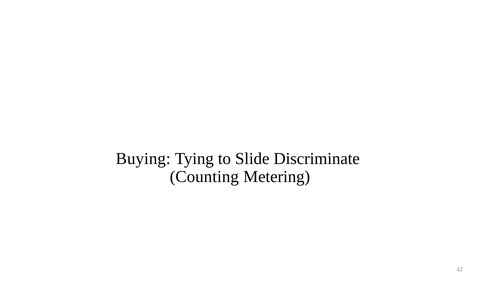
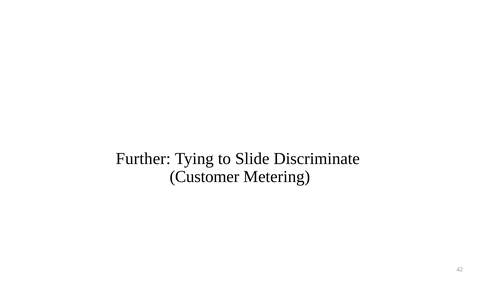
Buying: Buying -> Further
Counting: Counting -> Customer
